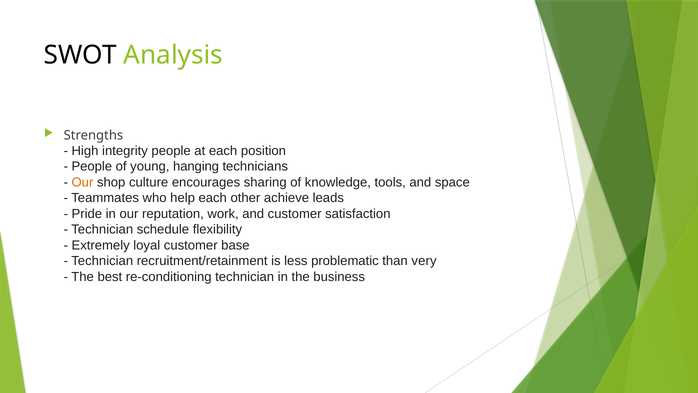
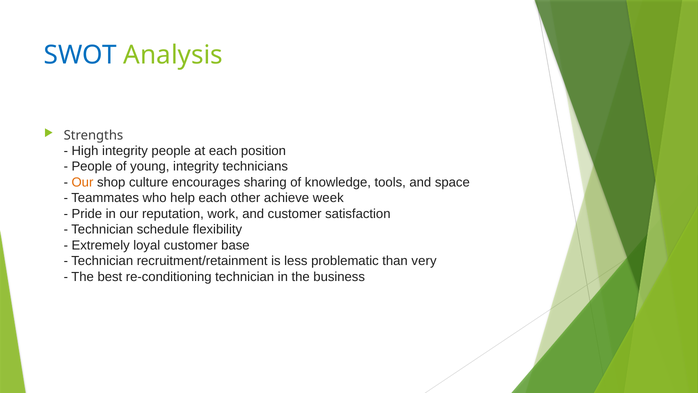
SWOT colour: black -> blue
young hanging: hanging -> integrity
leads: leads -> week
